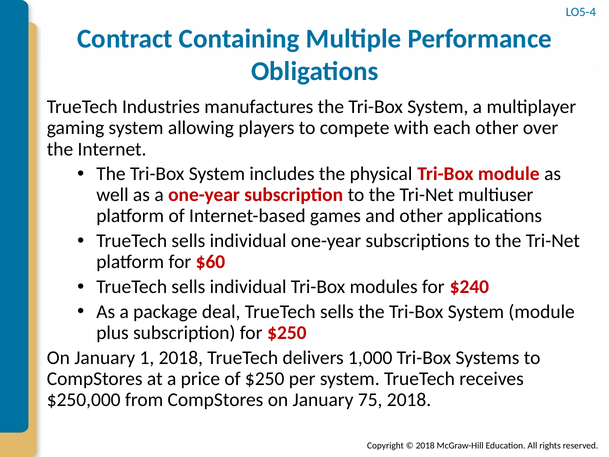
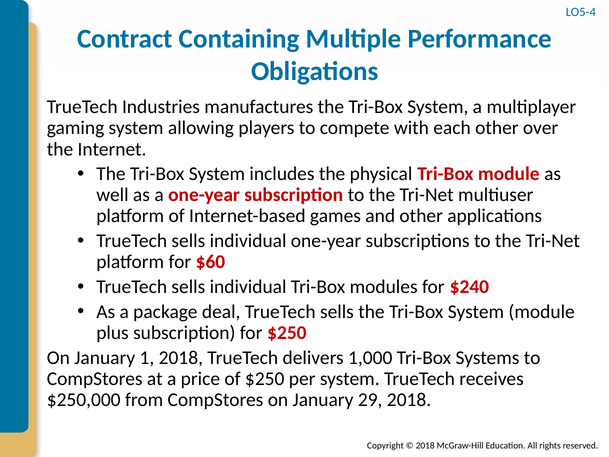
75: 75 -> 29
